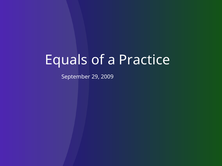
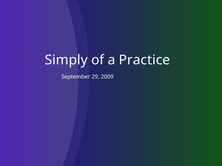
Equals: Equals -> Simply
